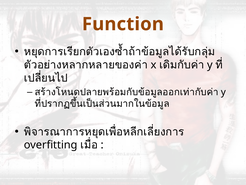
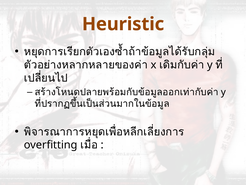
Function: Function -> Heuristic
